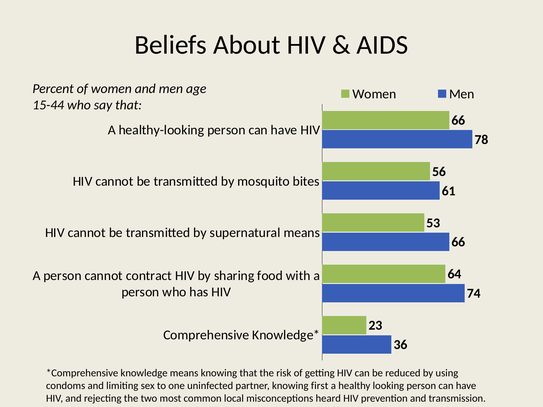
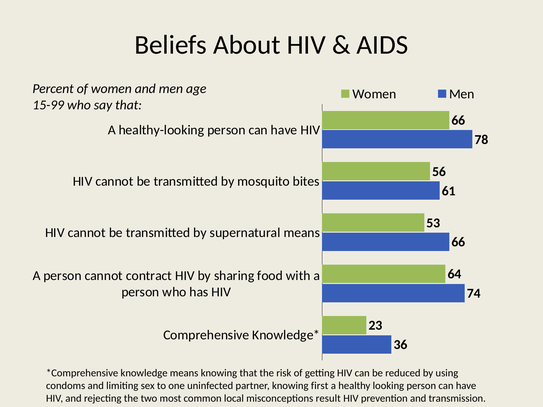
15-44: 15-44 -> 15-99
heard: heard -> result
